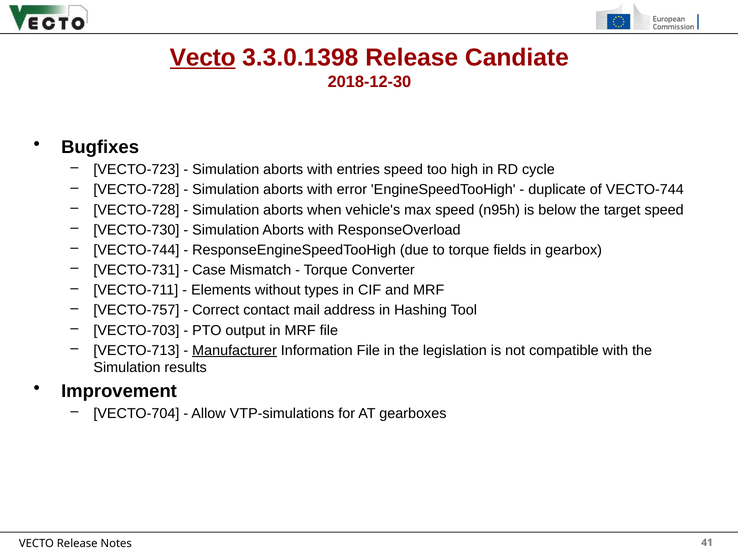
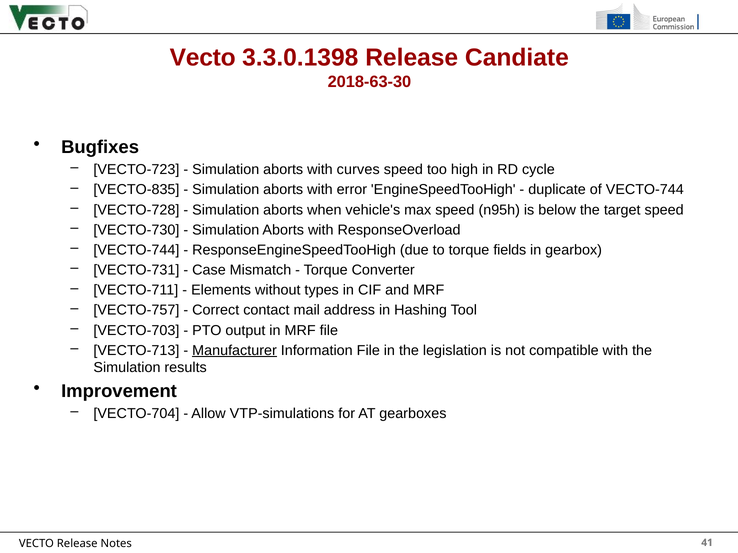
Vecto at (203, 58) underline: present -> none
2018-12-30: 2018-12-30 -> 2018-63-30
entries: entries -> curves
VECTO-728 at (136, 190): VECTO-728 -> VECTO-835
